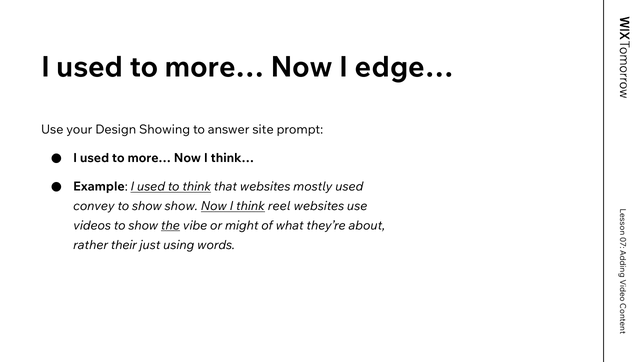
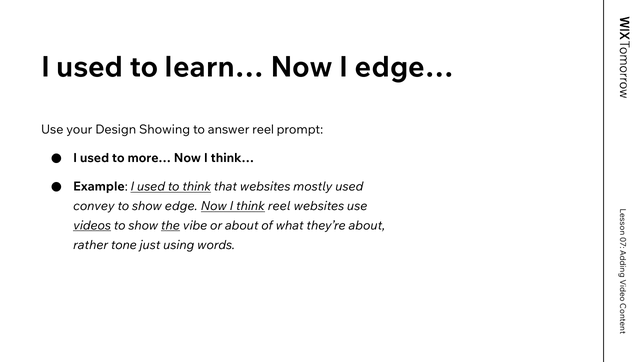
more… at (215, 67): more… -> learn…
answer site: site -> reel
show show: show -> edge
videos underline: none -> present
or might: might -> about
their: their -> tone
